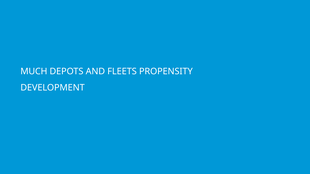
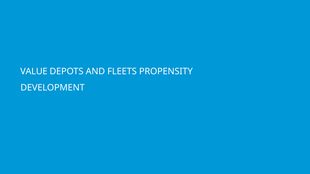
MUCH: MUCH -> VALUE
